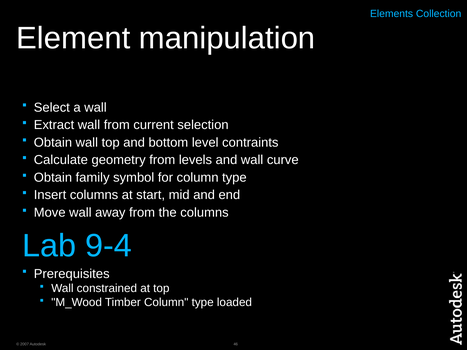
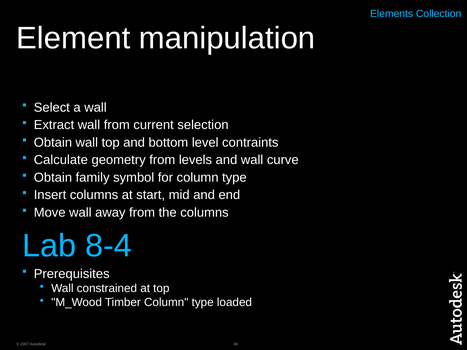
9-4: 9-4 -> 8-4
